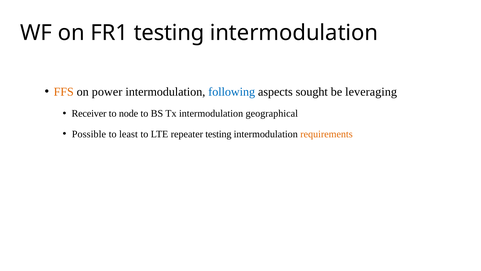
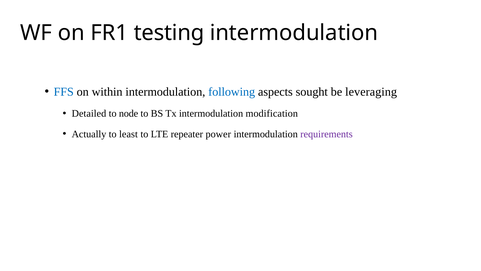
FFS colour: orange -> blue
power: power -> within
Receiver: Receiver -> Detailed
geographical: geographical -> modification
Possible: Possible -> Actually
repeater testing: testing -> power
requirements colour: orange -> purple
